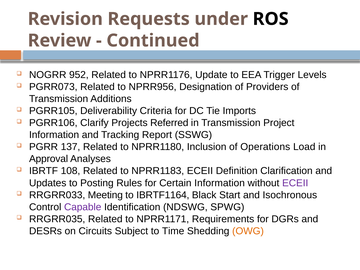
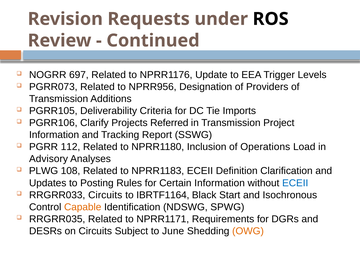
952: 952 -> 697
137: 137 -> 112
Approval: Approval -> Advisory
IBRTF: IBRTF -> PLWG
ECEII at (295, 183) colour: purple -> blue
RRGRR033 Meeting: Meeting -> Circuits
Capable colour: purple -> orange
Time: Time -> June
